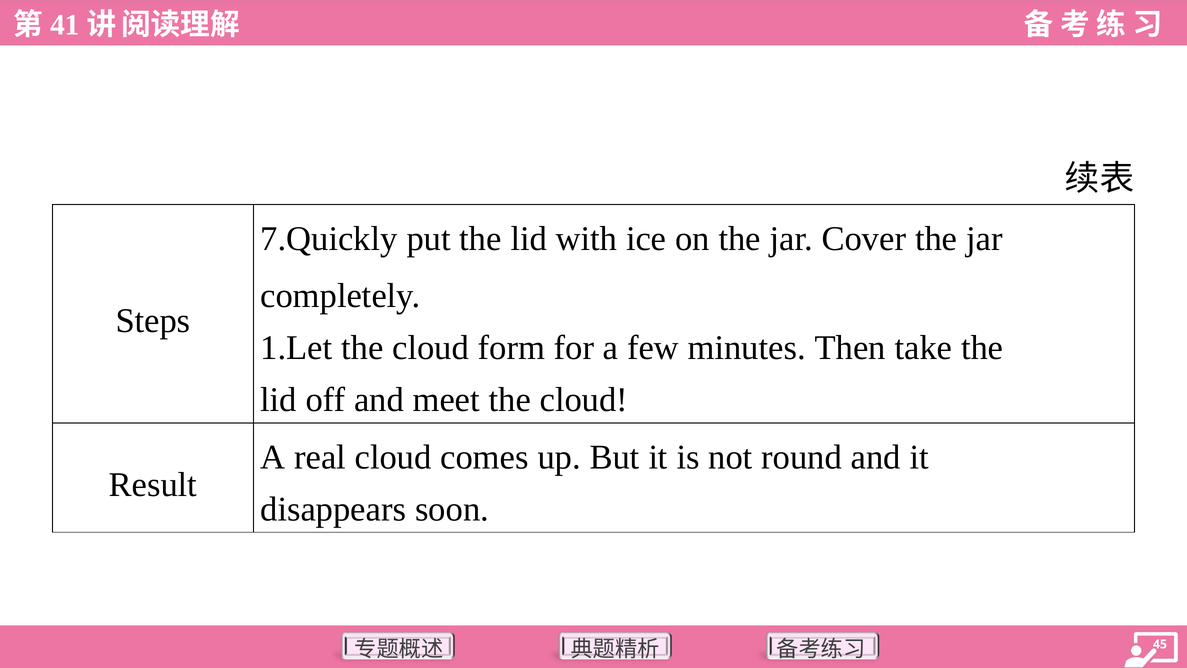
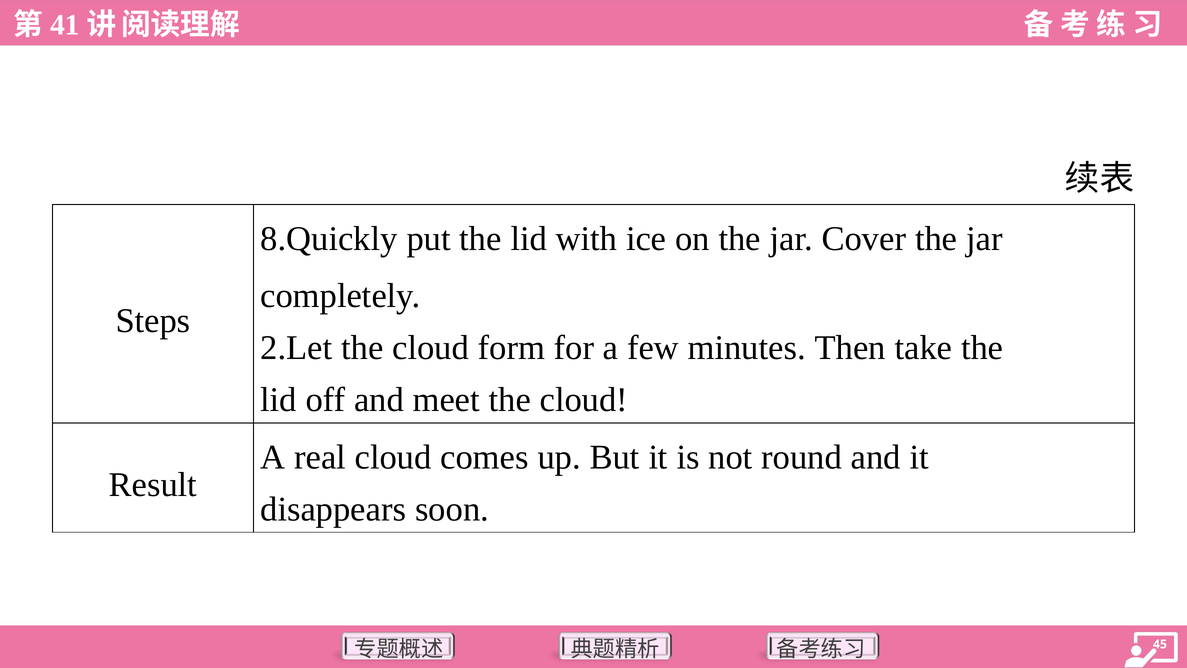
7.Quickly: 7.Quickly -> 8.Quickly
1.Let: 1.Let -> 2.Let
